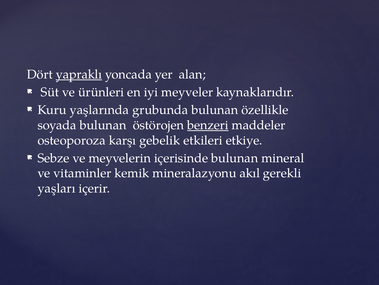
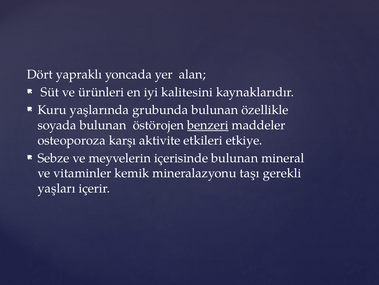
yapraklı underline: present -> none
meyveler: meyveler -> kalitesini
gebelik: gebelik -> aktivite
akıl: akıl -> taşı
